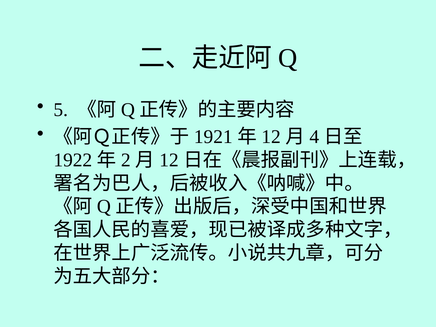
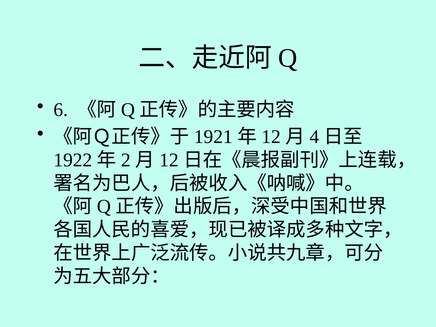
5: 5 -> 6
